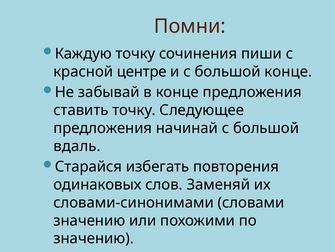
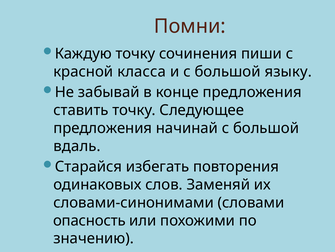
центре: центре -> класса
большой конце: конце -> языку
значению at (89, 220): значению -> опасность
